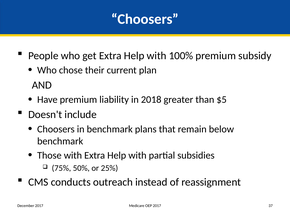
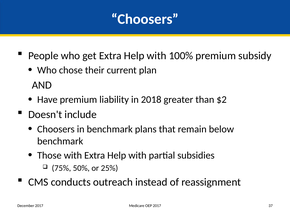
$5: $5 -> $2
